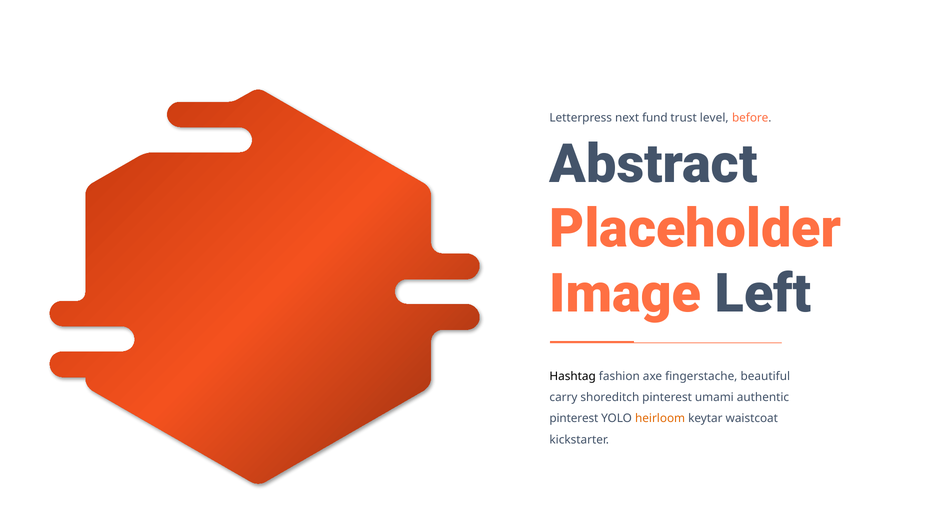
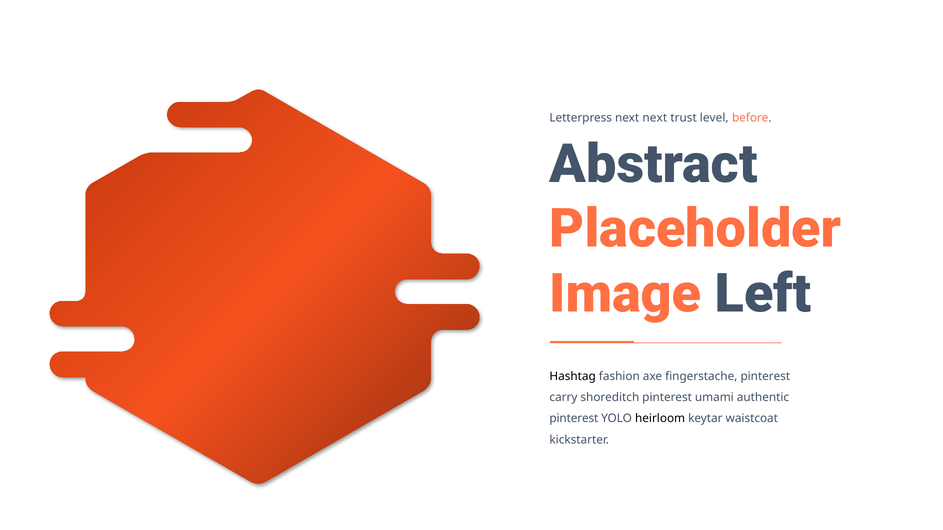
next fund: fund -> next
fingerstache beautiful: beautiful -> pinterest
heirloom colour: orange -> black
